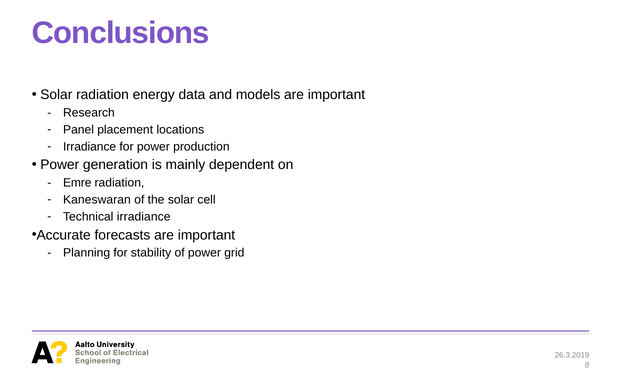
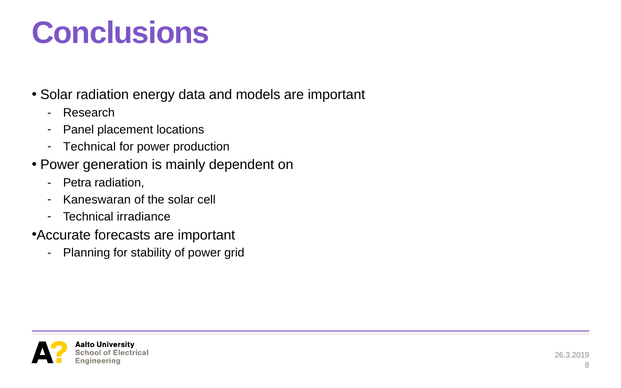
Irradiance at (90, 147): Irradiance -> Technical
Emre: Emre -> Petra
